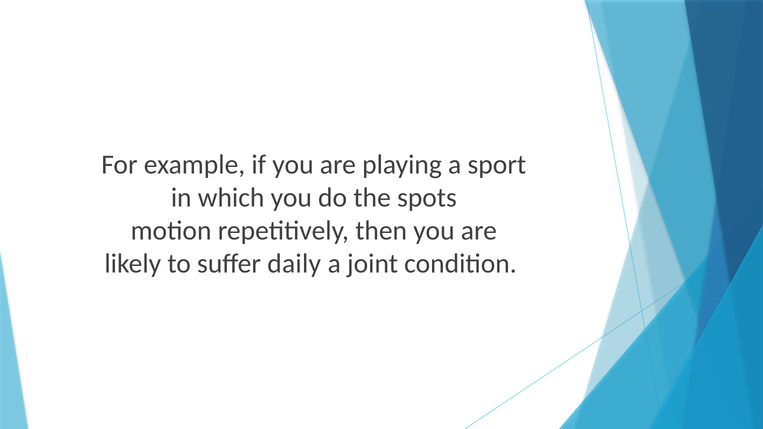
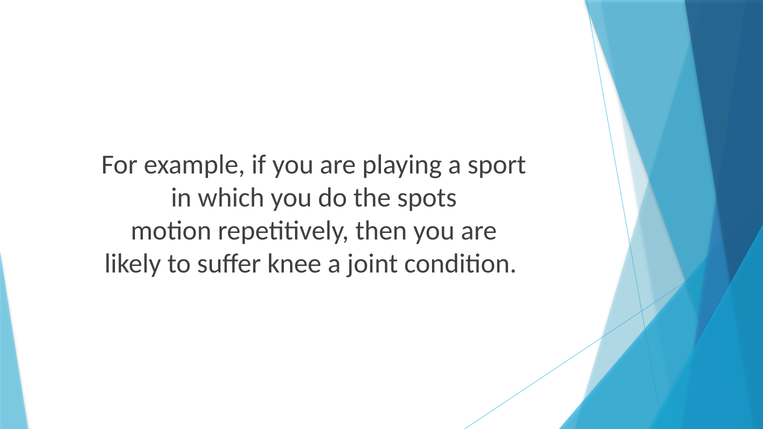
daily: daily -> knee
